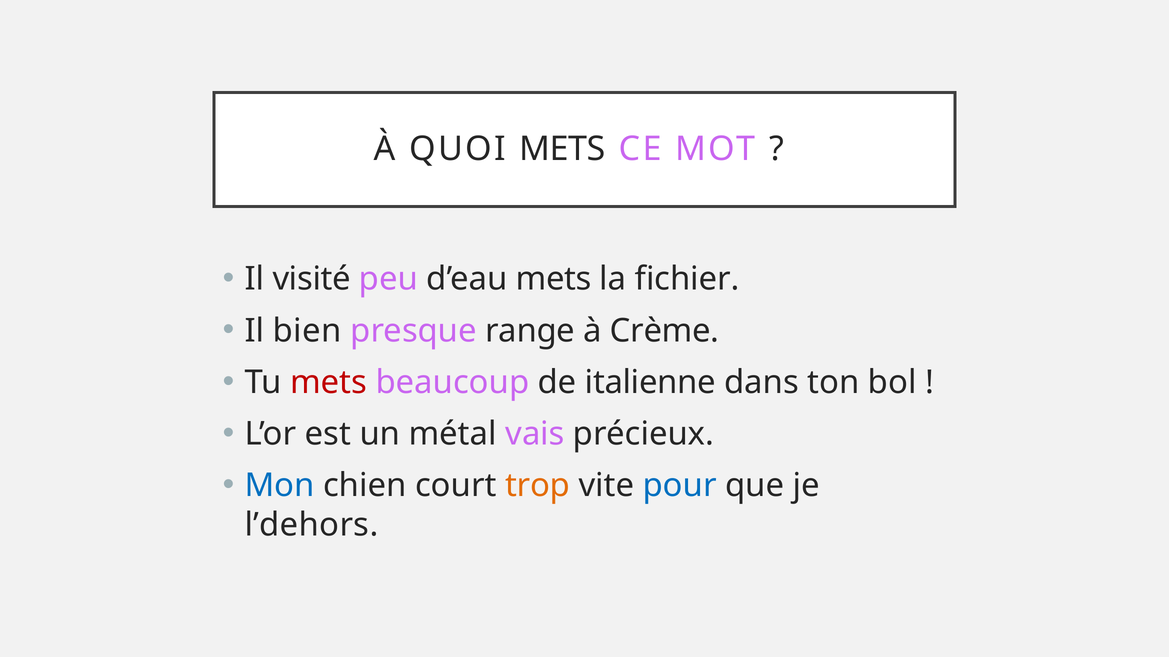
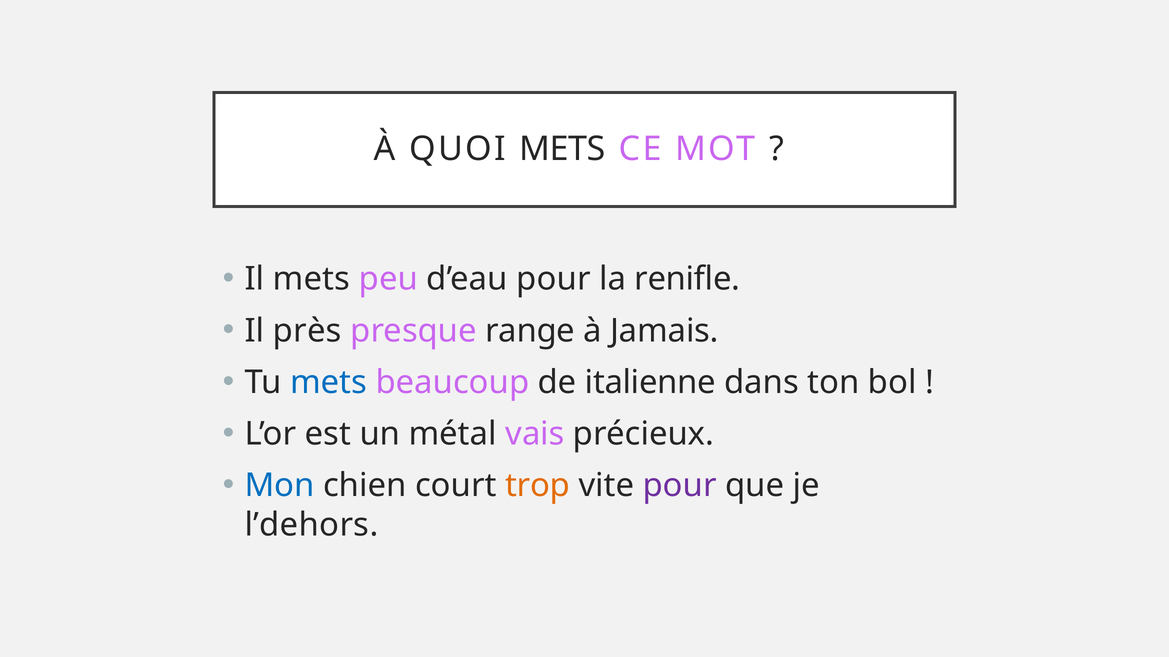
Il visité: visité -> mets
d’eau mets: mets -> pour
fichier: fichier -> renifle
bien: bien -> près
Crème: Crème -> Jamais
mets at (328, 383) colour: red -> blue
pour at (680, 486) colour: blue -> purple
